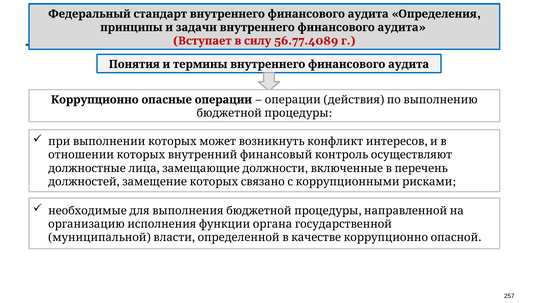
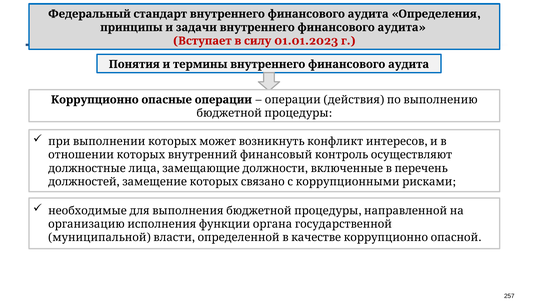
56.77.4089: 56.77.4089 -> 01.01.2023
